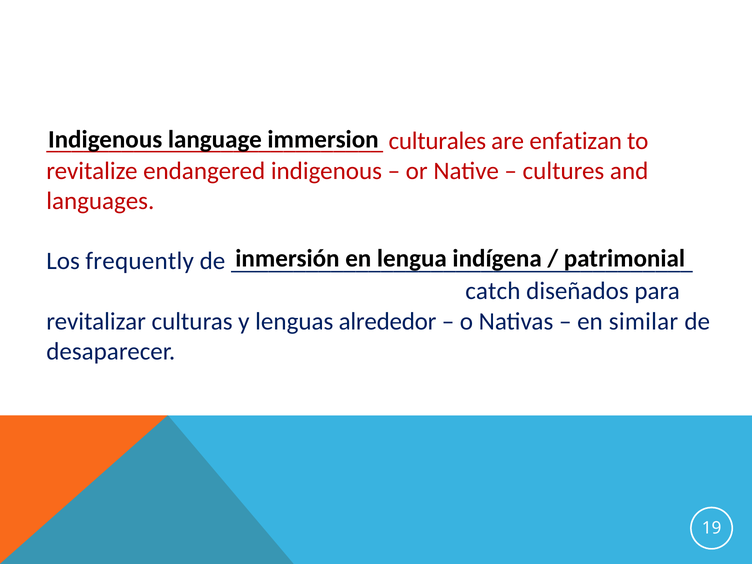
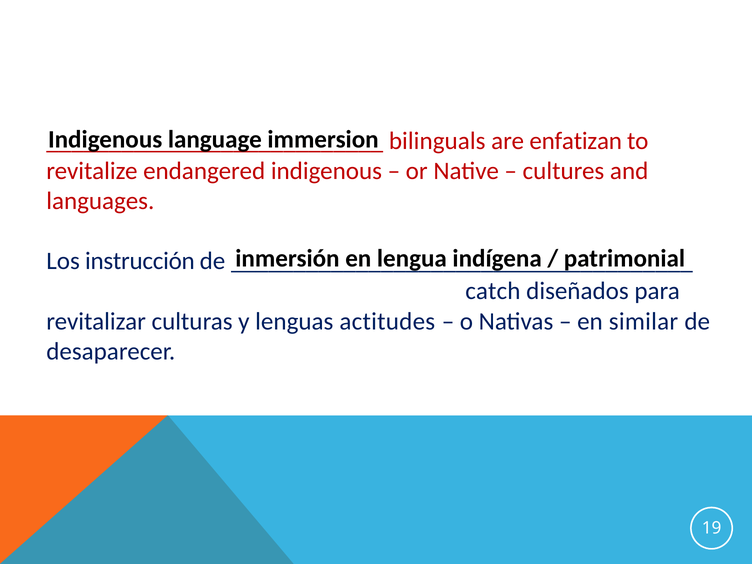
culturales: culturales -> bilinguals
frequently: frequently -> instrucción
alrededor: alrededor -> actitudes
